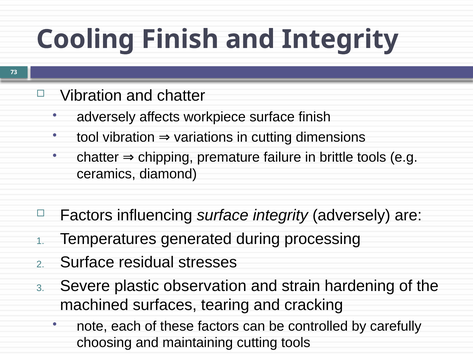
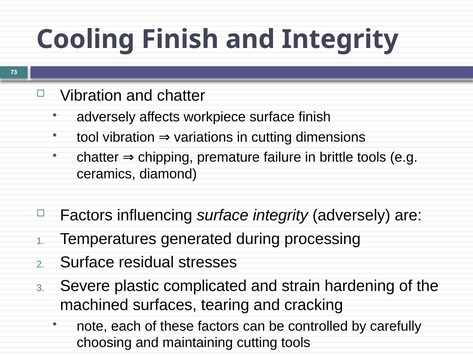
observation: observation -> complicated
